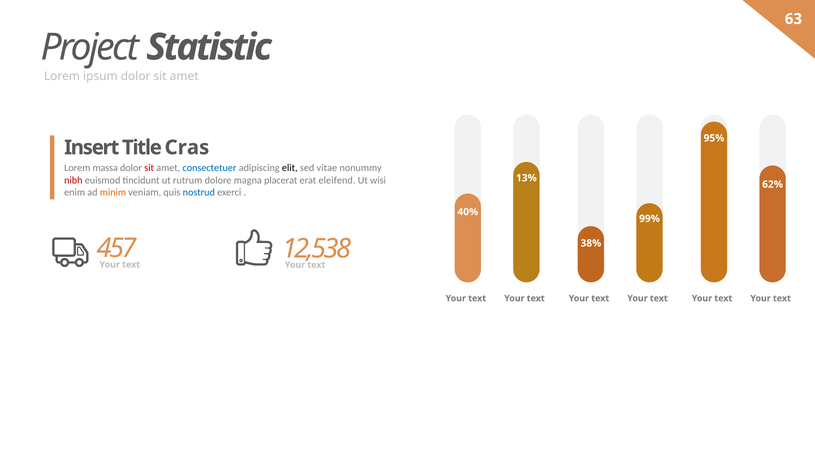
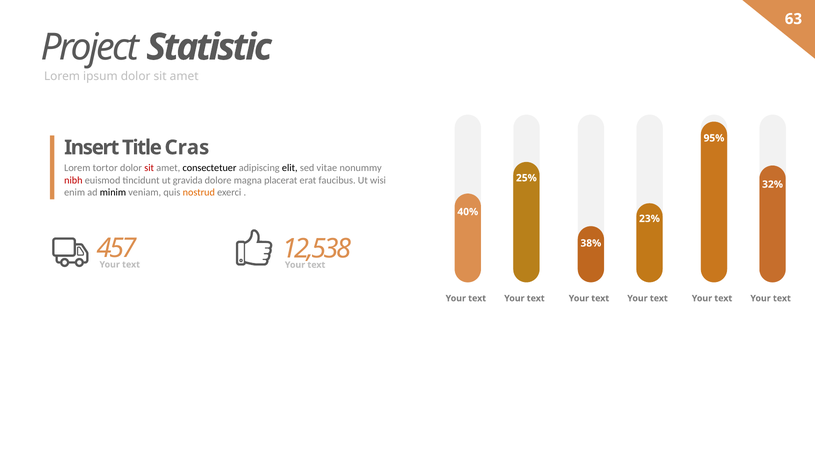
massa: massa -> tortor
consectetuer colour: blue -> black
rutrum: rutrum -> gravida
eleifend: eleifend -> faucibus
13%: 13% -> 25%
62%: 62% -> 32%
minim colour: orange -> black
nostrud colour: blue -> orange
99%: 99% -> 23%
